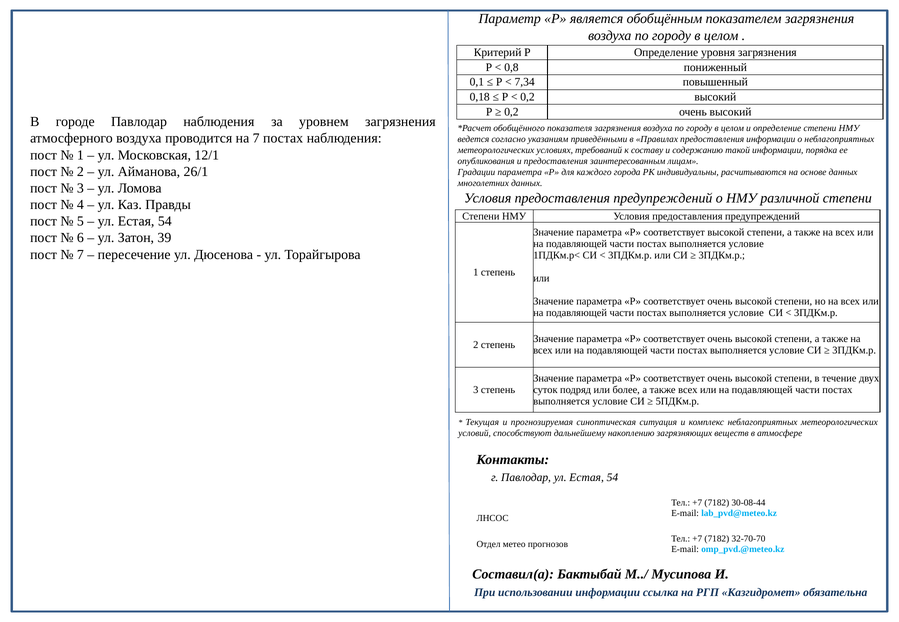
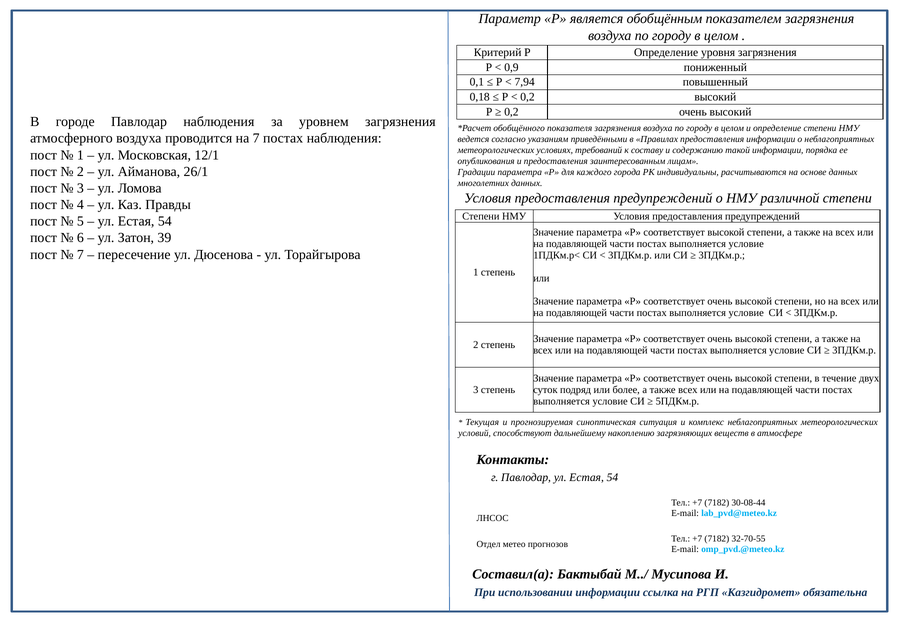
0,8: 0,8 -> 0,9
7,34: 7,34 -> 7,94
32-70-70: 32-70-70 -> 32-70-55
